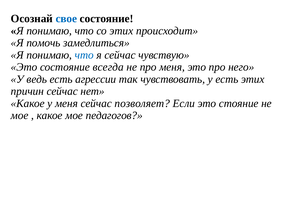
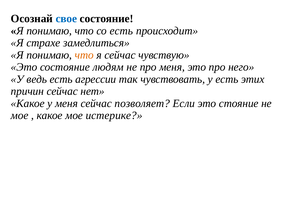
со этих: этих -> есть
помочь: помочь -> страхе
что at (84, 55) colour: blue -> orange
всегда: всегда -> людям
педагогов: педагогов -> истерике
